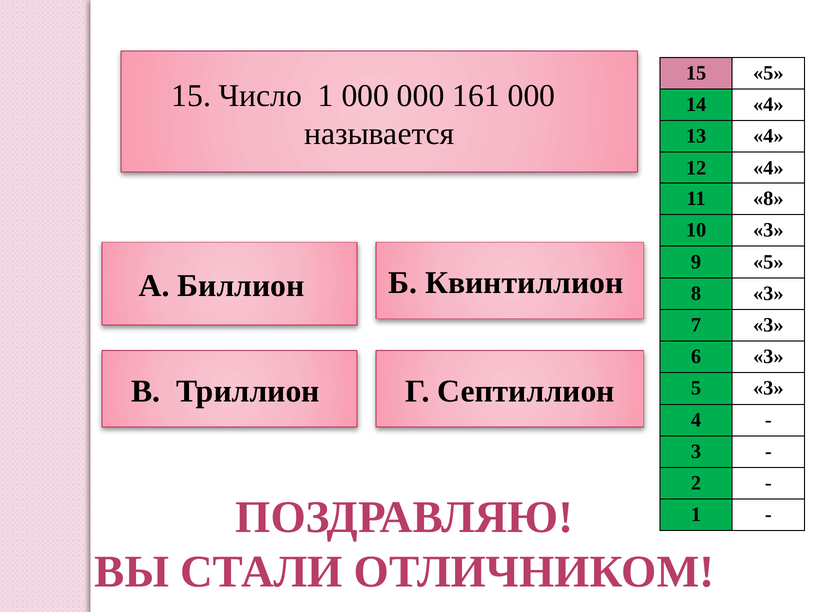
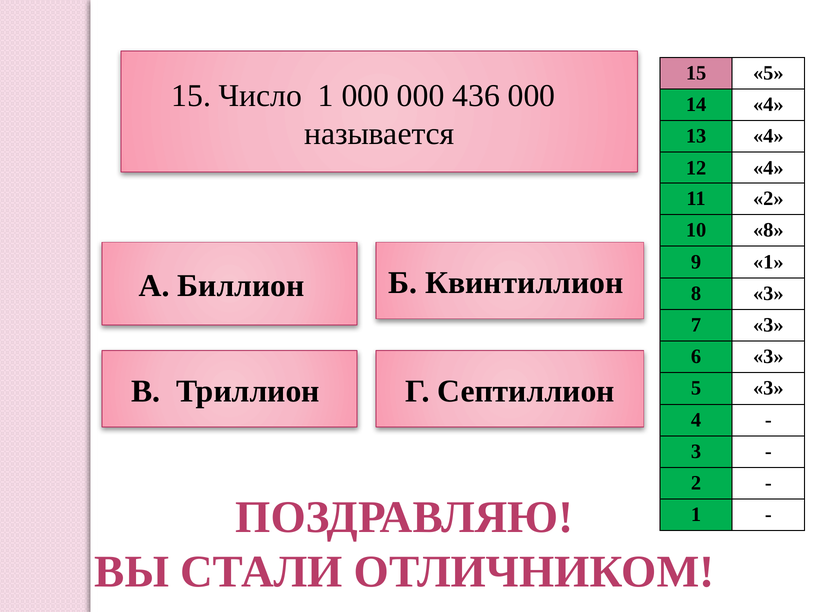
161: 161 -> 436
11 8: 8 -> 2
10 3: 3 -> 8
9 5: 5 -> 1
